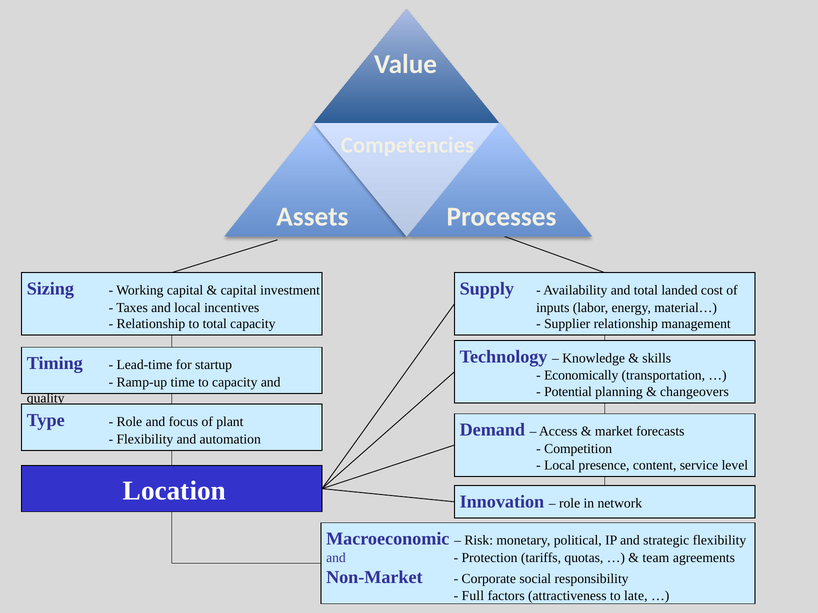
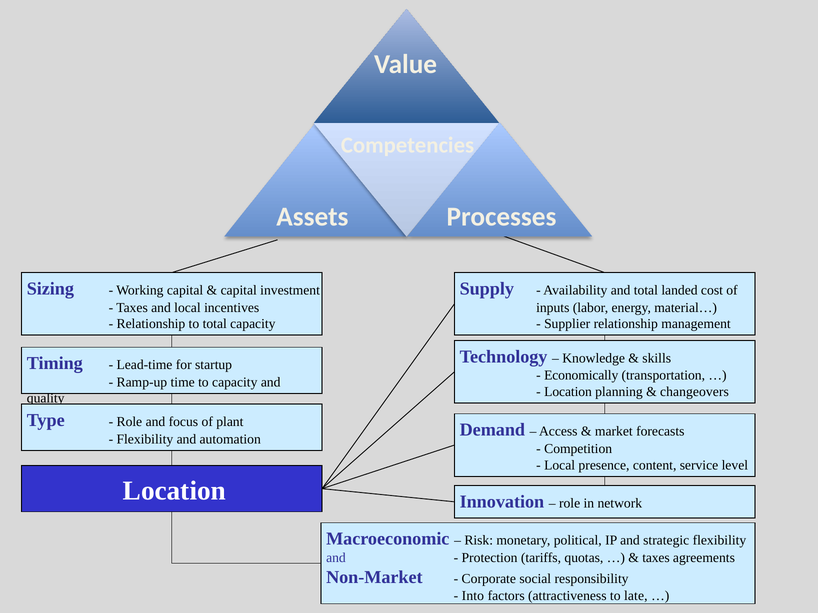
Potential at (568, 392): Potential -> Location
team at (656, 558): team -> taxes
Full: Full -> Into
